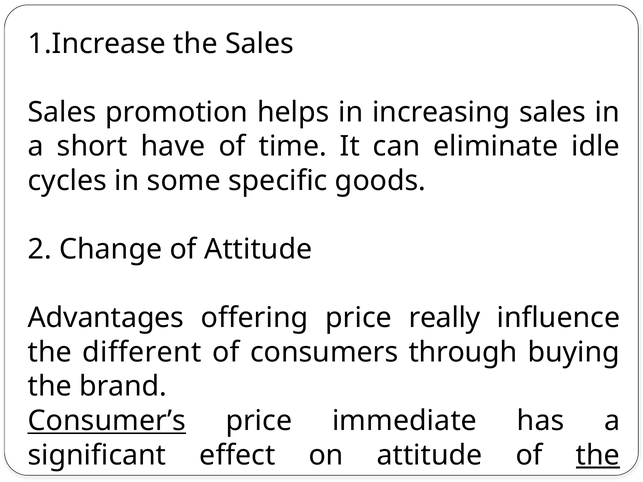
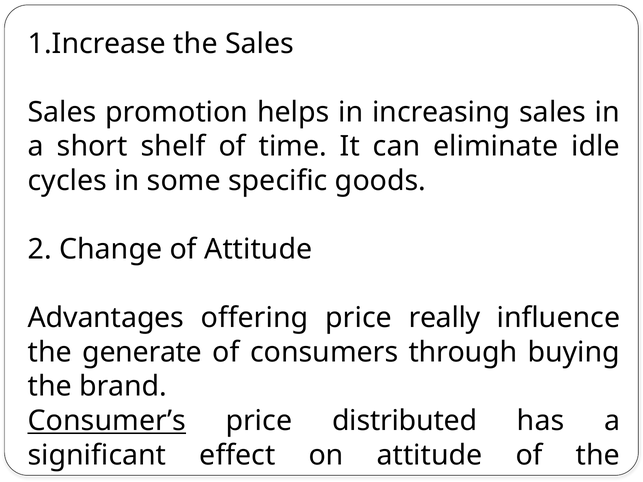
have: have -> shelf
different: different -> generate
immediate: immediate -> distributed
the at (598, 455) underline: present -> none
